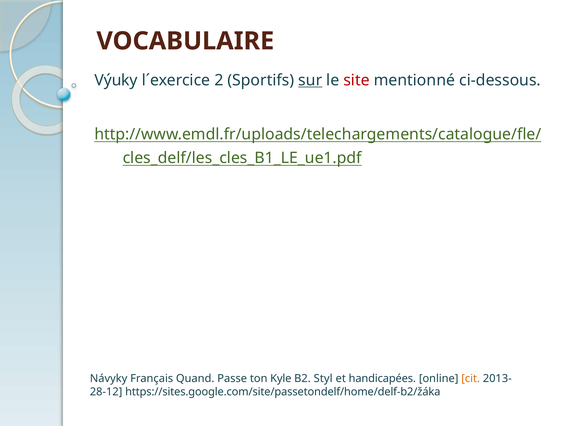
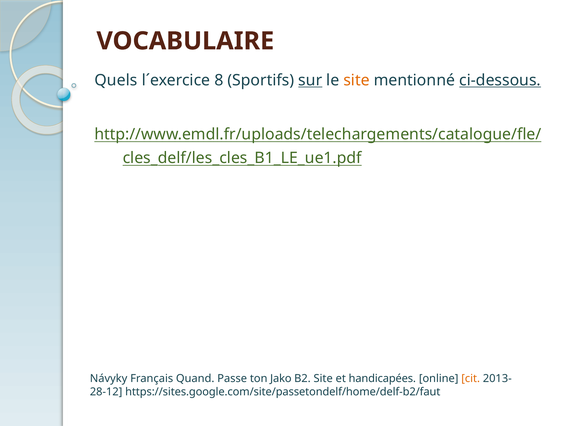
Výuky: Výuky -> Quels
2: 2 -> 8
site at (357, 80) colour: red -> orange
ci-dessous underline: none -> present
Kyle: Kyle -> Jako
B2 Styl: Styl -> Site
https://sites.google.com/site/passetondelf/home/delf-b2/žáka: https://sites.google.com/site/passetondelf/home/delf-b2/žáka -> https://sites.google.com/site/passetondelf/home/delf-b2/faut
